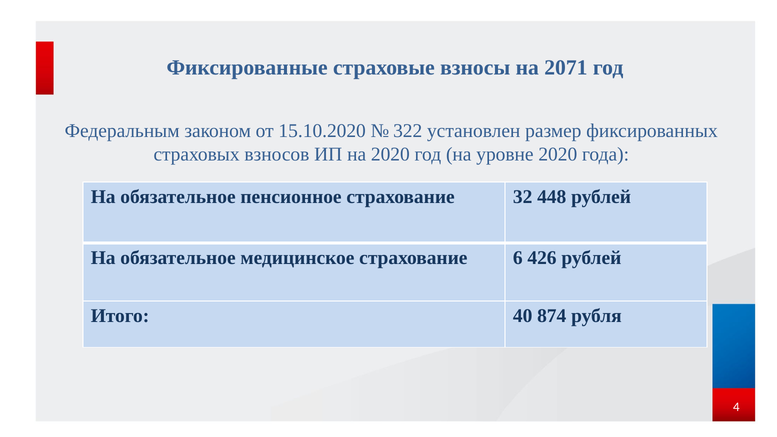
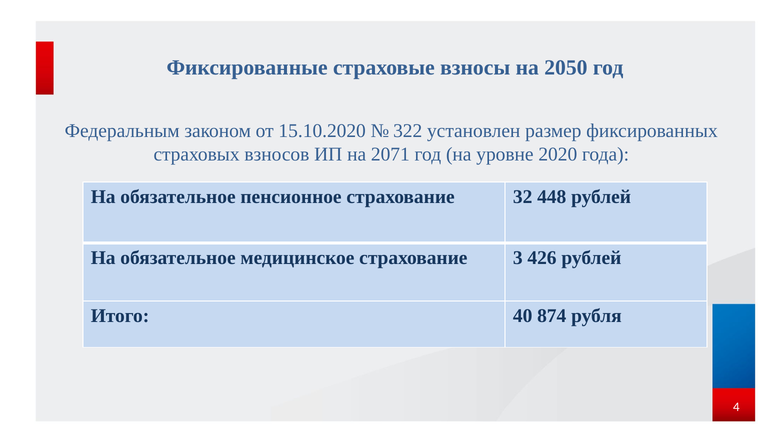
2071: 2071 -> 2050
на 2020: 2020 -> 2071
6: 6 -> 3
